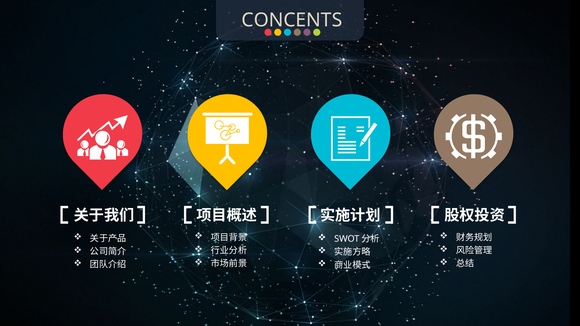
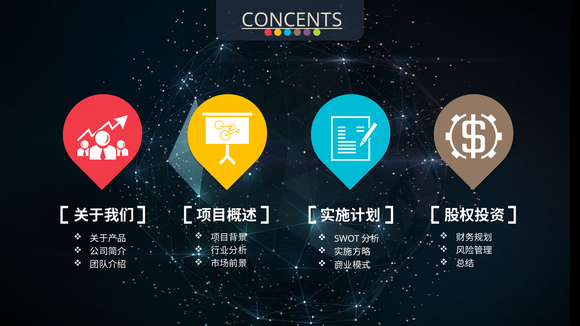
CONCENTS underline: none -> present
